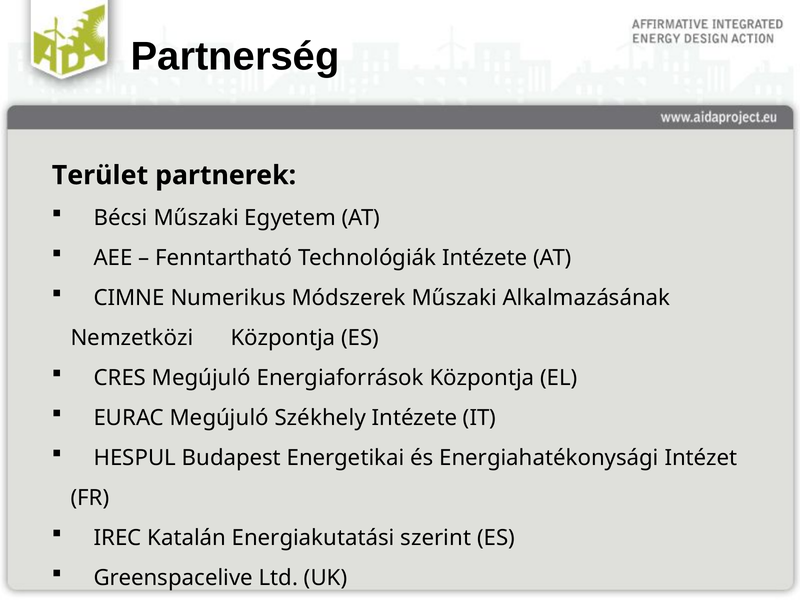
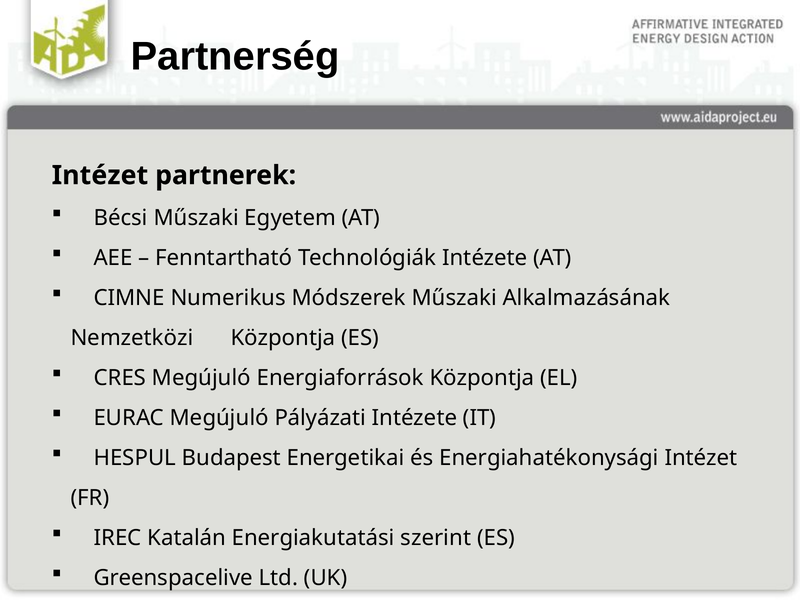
Terület at (100, 175): Terület -> Intézet
Székhely: Székhely -> Pályázati
